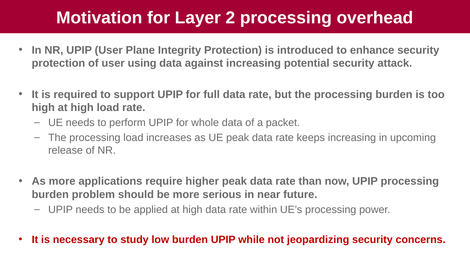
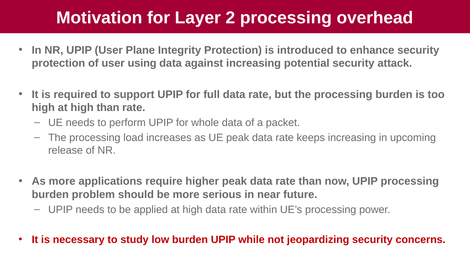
high load: load -> than
